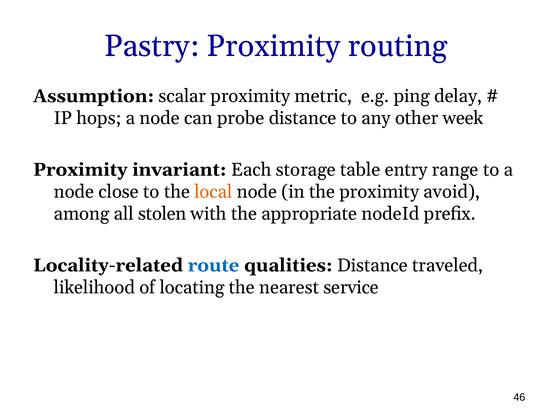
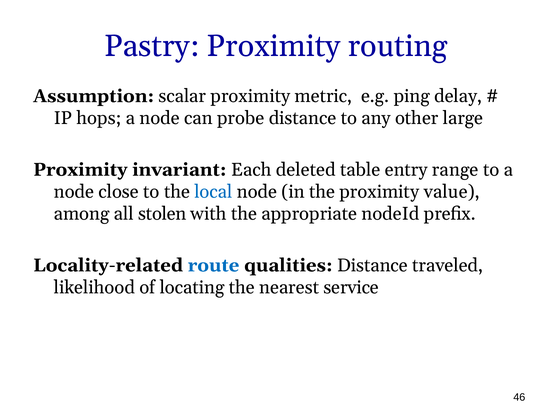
week: week -> large
storage: storage -> deleted
local colour: orange -> blue
avoid: avoid -> value
